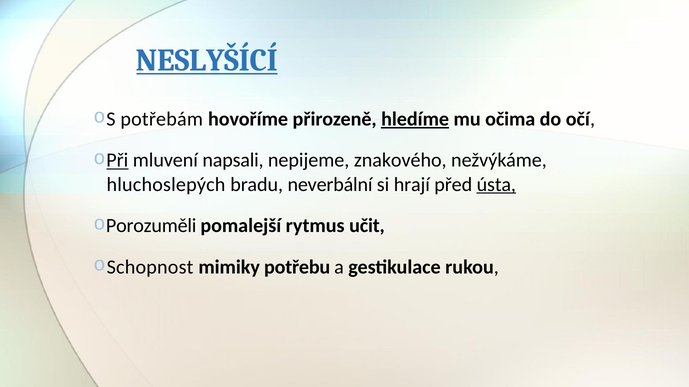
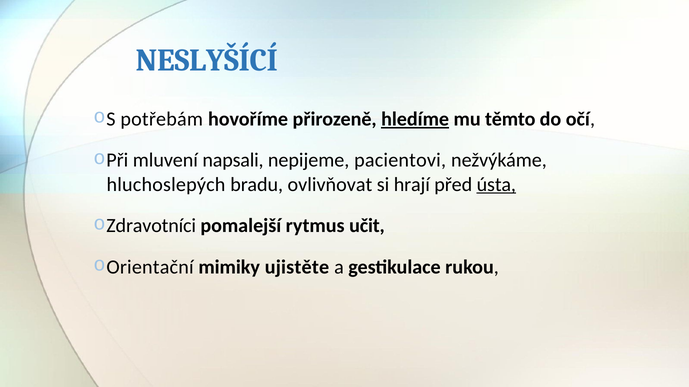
NESLYŠÍCÍ underline: present -> none
očima: očima -> těmto
Při underline: present -> none
znakového: znakového -> pacientovi
neverbální: neverbální -> ovlivňovat
Porozuměli: Porozuměli -> Zdravotníci
Schopnost: Schopnost -> Orientační
potřebu: potřebu -> ujistěte
